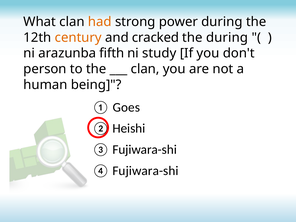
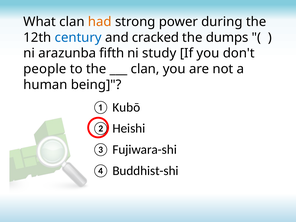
century colour: orange -> blue
the during: during -> dumps
person: person -> people
Goes: Goes -> Kubō
④ Fujiwara-shi: Fujiwara-shi -> Buddhist-shi
